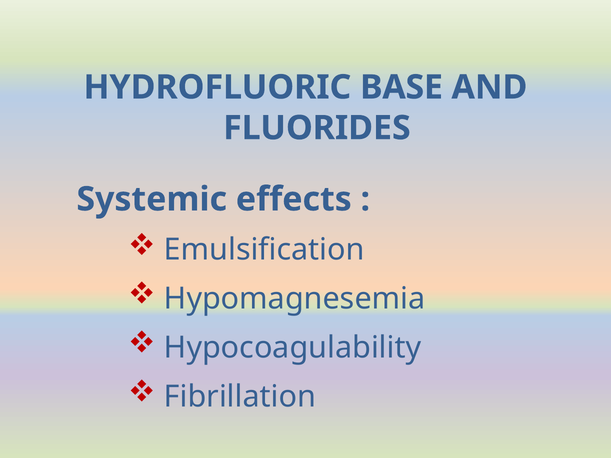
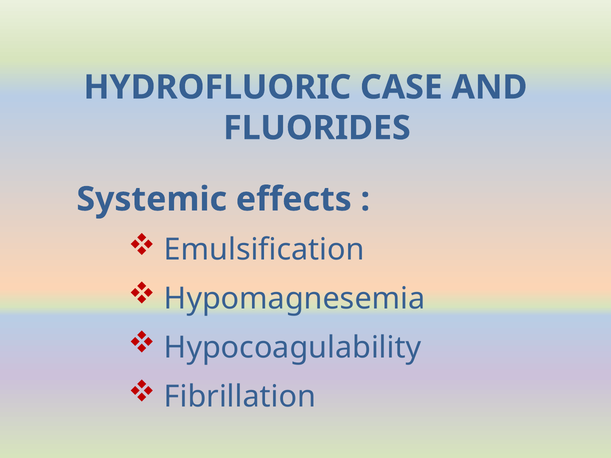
BASE: BASE -> CASE
